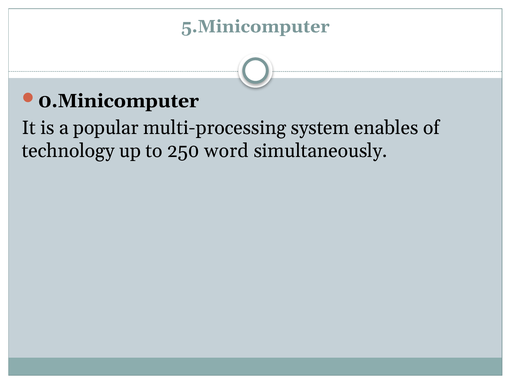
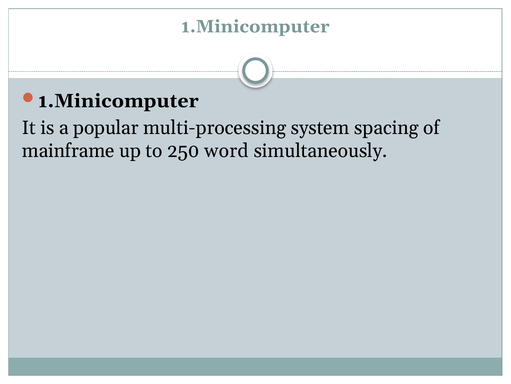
5.Minicomputer at (255, 26): 5.Minicomputer -> 1.Minicomputer
0.Minicomputer at (119, 101): 0.Minicomputer -> 1.Minicomputer
enables: enables -> spacing
technology: technology -> mainframe
